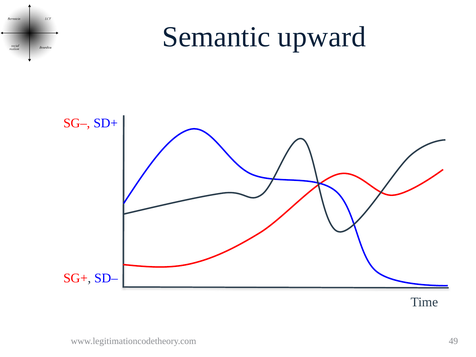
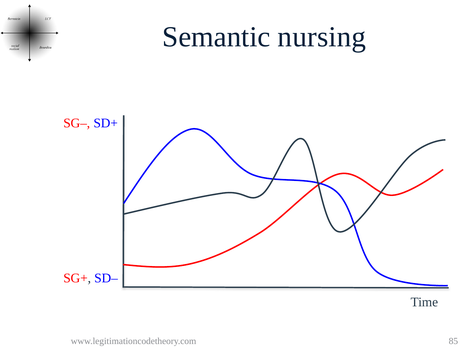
upward: upward -> nursing
49: 49 -> 85
